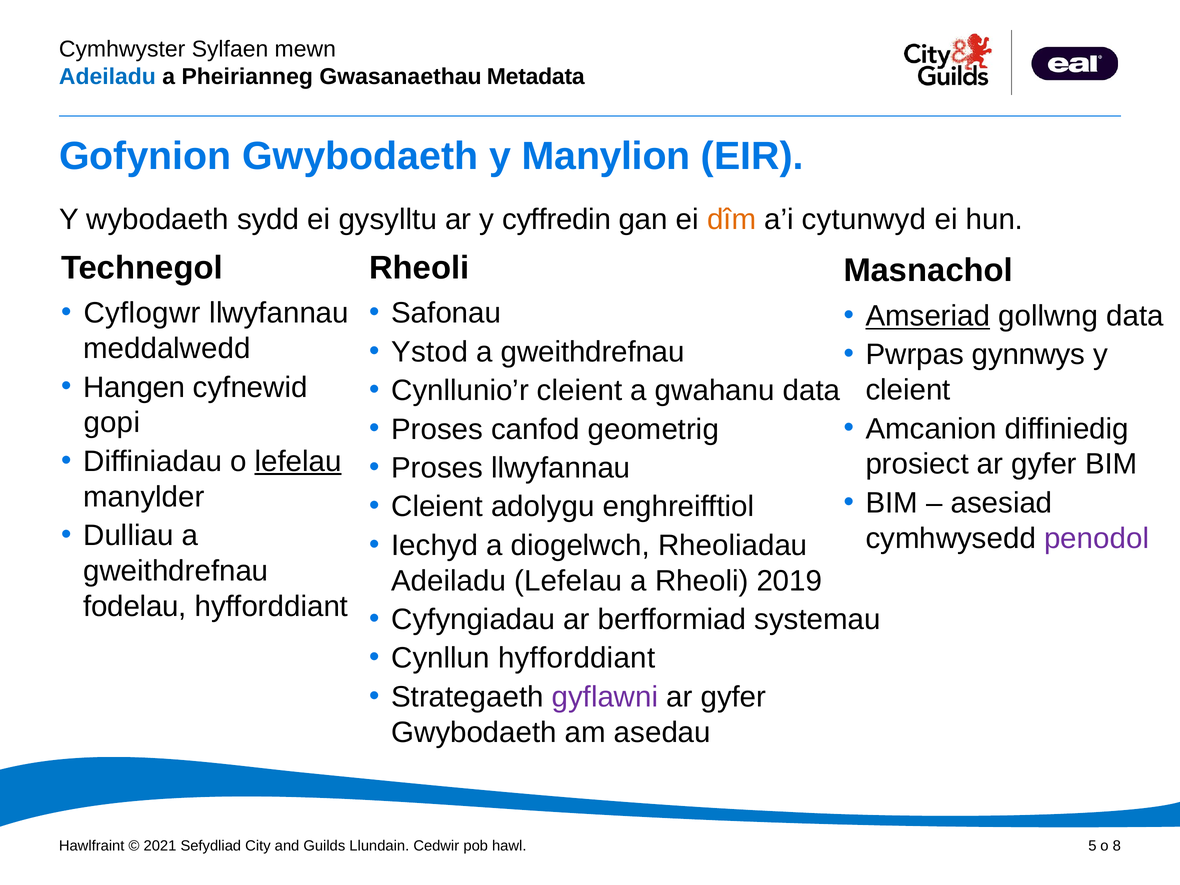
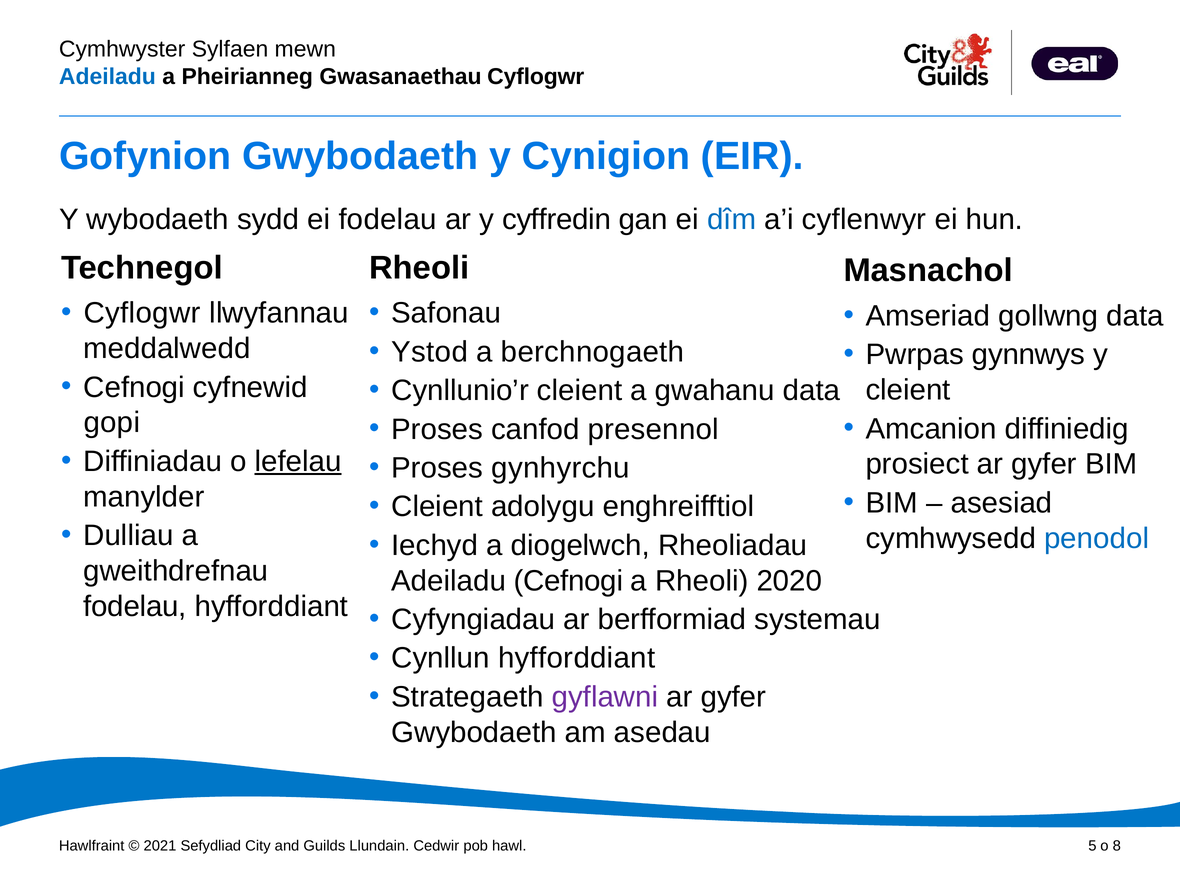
Metadata at (536, 77): Metadata -> Cyflogwr
Manylion: Manylion -> Cynigion
ei gysylltu: gysylltu -> fodelau
dîm colour: orange -> blue
cytunwyd: cytunwyd -> cyflenwyr
Amseriad underline: present -> none
gweithdrefnau at (593, 352): gweithdrefnau -> berchnogaeth
Hangen at (134, 387): Hangen -> Cefnogi
geometrig: geometrig -> presennol
Proses llwyfannau: llwyfannau -> gynhyrchu
penodol colour: purple -> blue
Adeiladu Lefelau: Lefelau -> Cefnogi
2019: 2019 -> 2020
